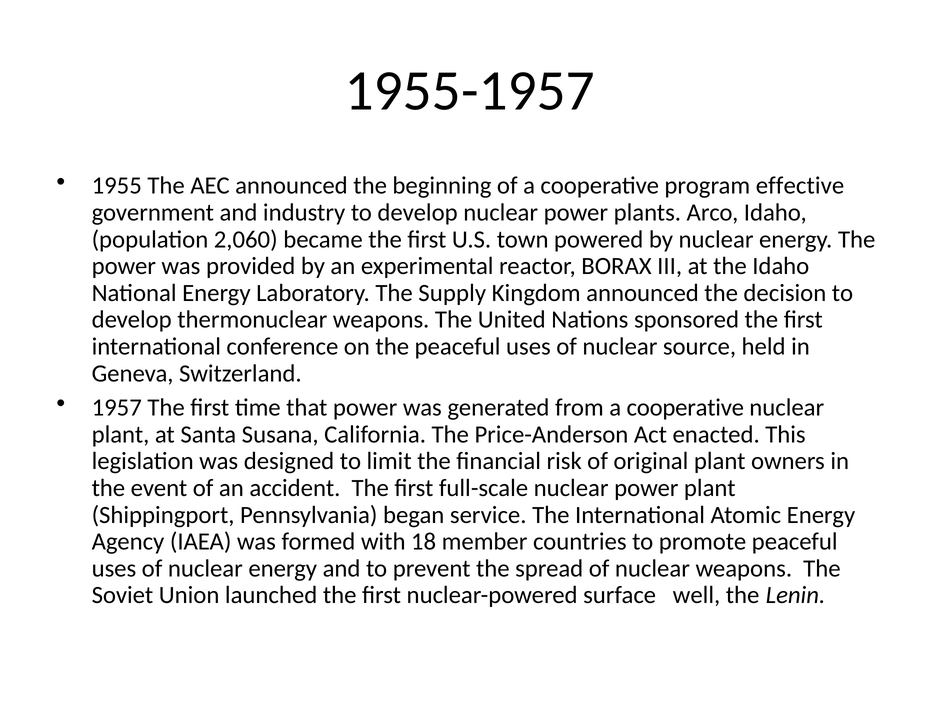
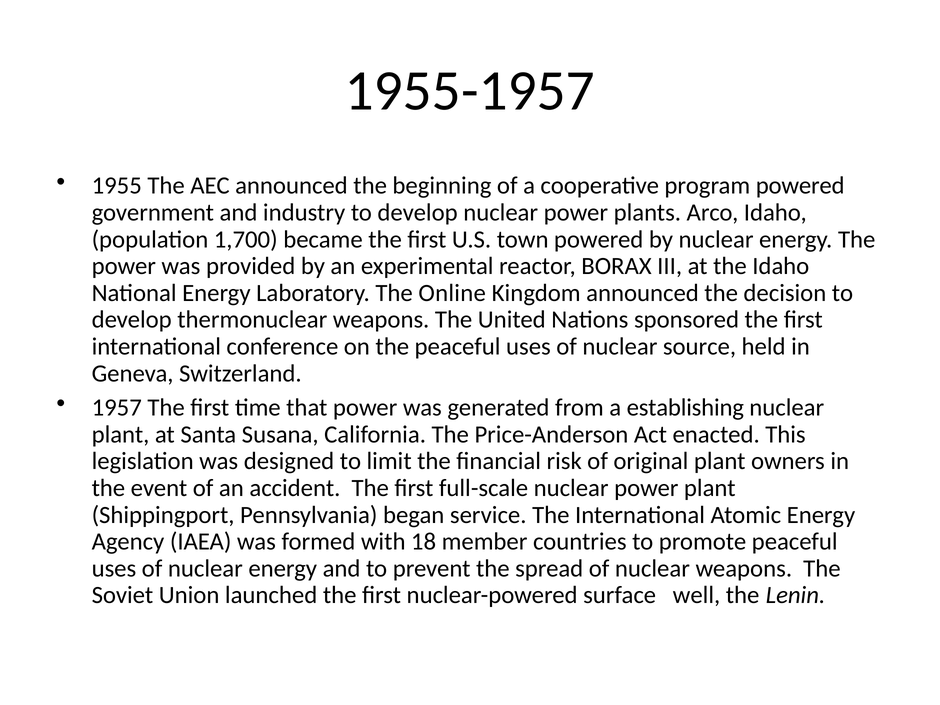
program effective: effective -> powered
2,060: 2,060 -> 1,700
Supply: Supply -> Online
from a cooperative: cooperative -> establishing
